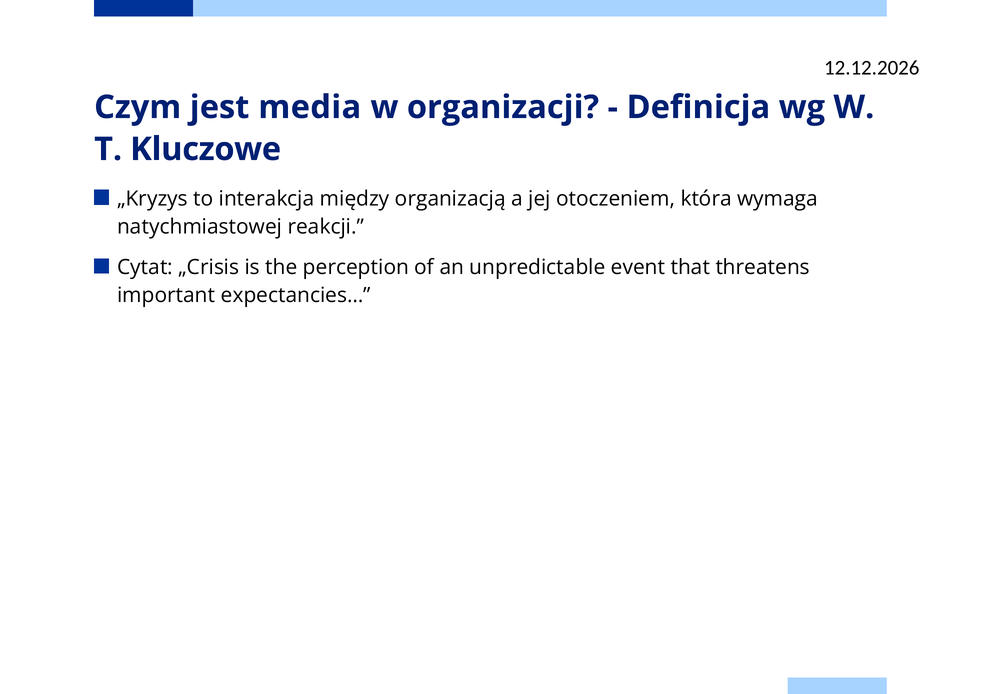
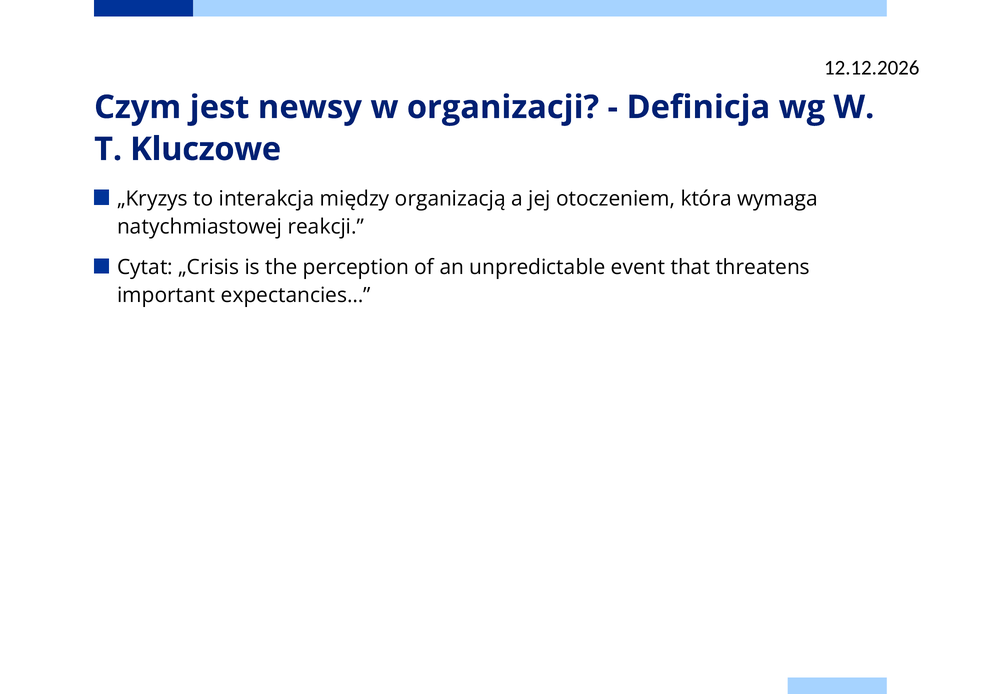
media: media -> newsy
